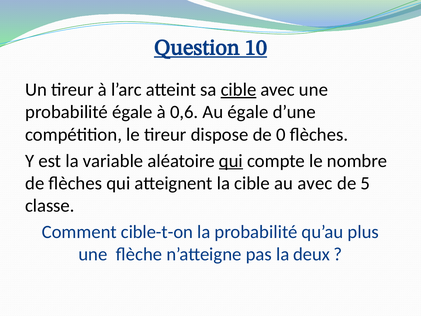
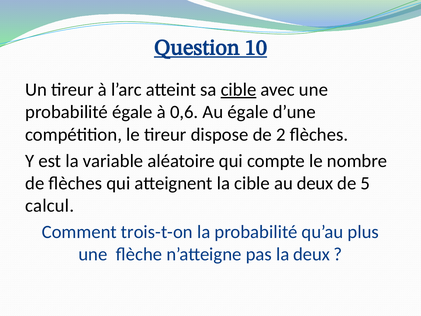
0: 0 -> 2
qui at (231, 161) underline: present -> none
au avec: avec -> deux
classe: classe -> calcul
cible-t-on: cible-t-on -> trois-t-on
